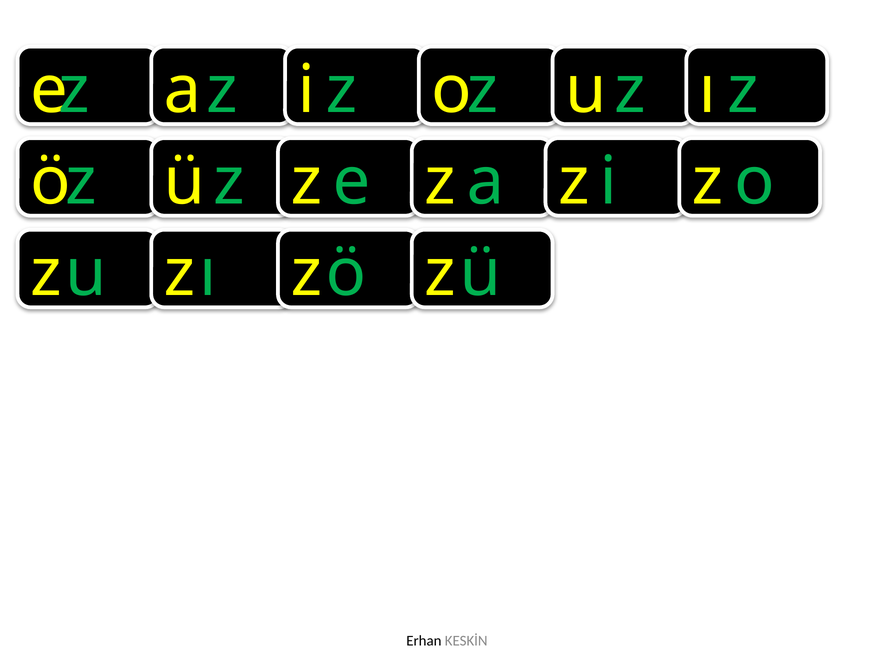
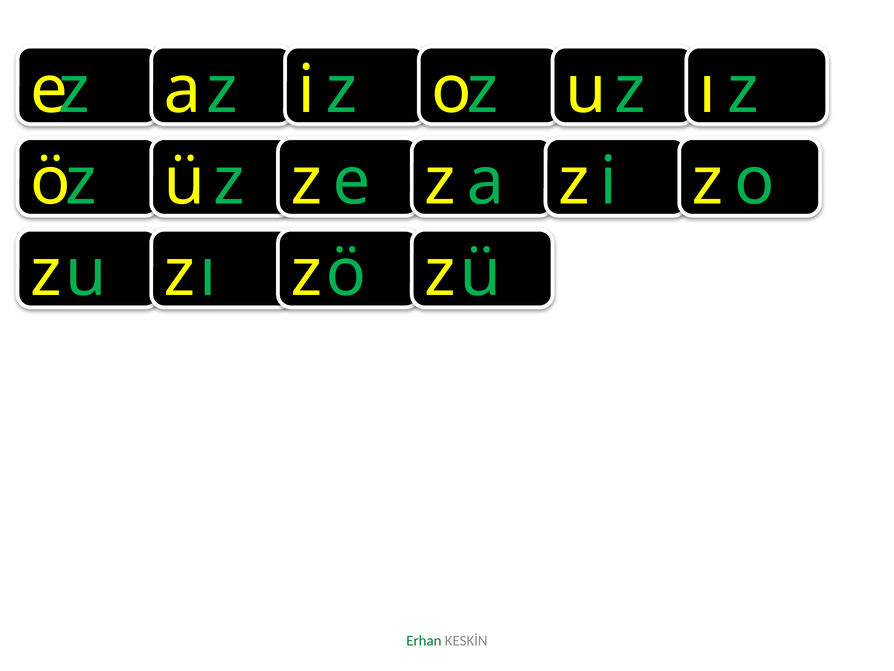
Erhan colour: black -> green
